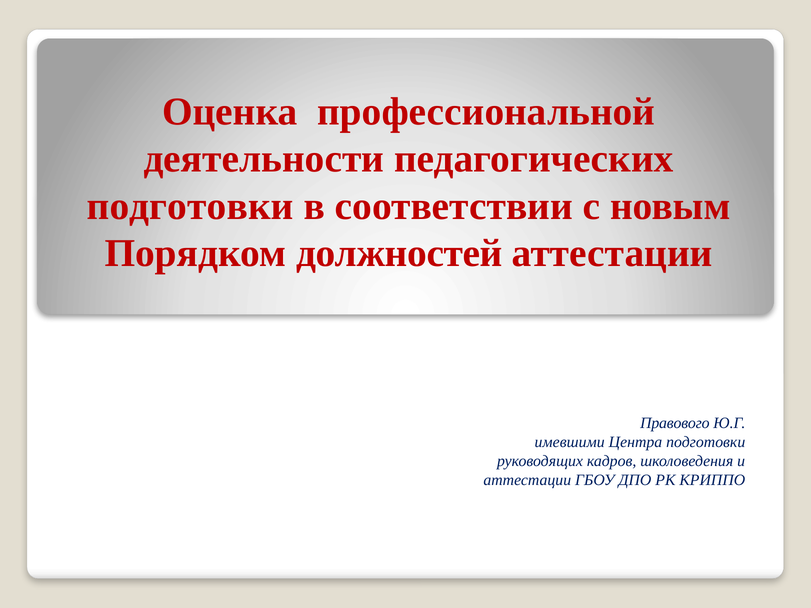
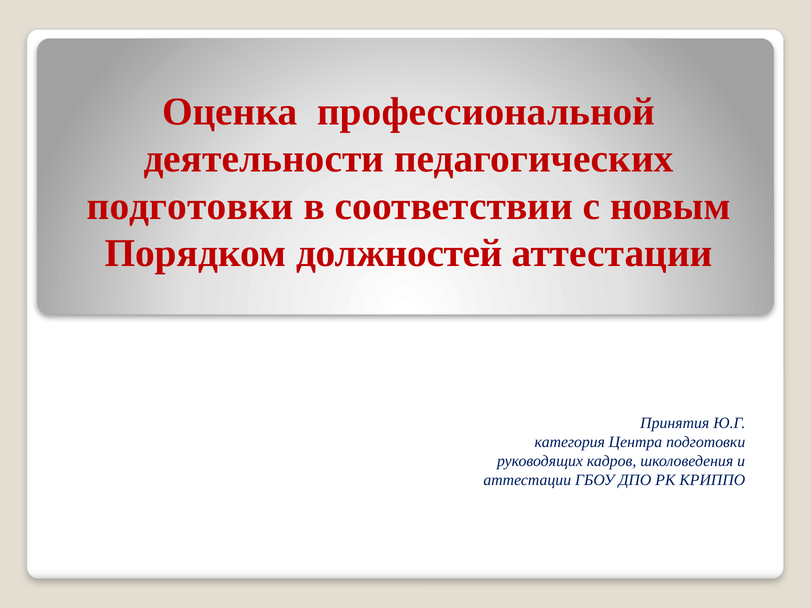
Правового: Правового -> Принятия
имевшими: имевшими -> категория
